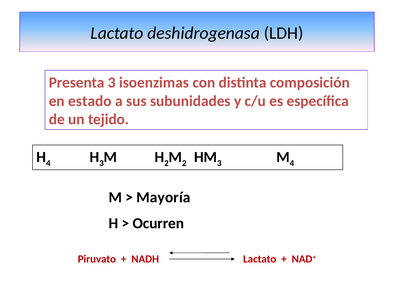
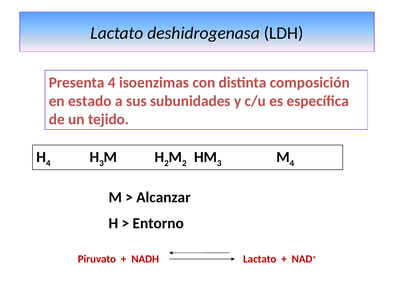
Presenta 3: 3 -> 4
Mayoría: Mayoría -> Alcanzar
Ocurren: Ocurren -> Entorno
